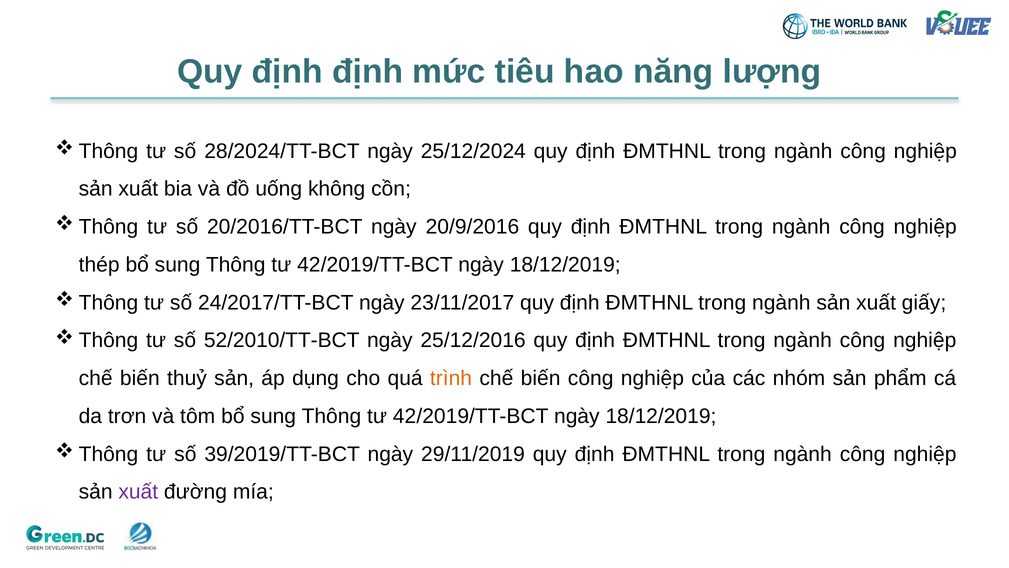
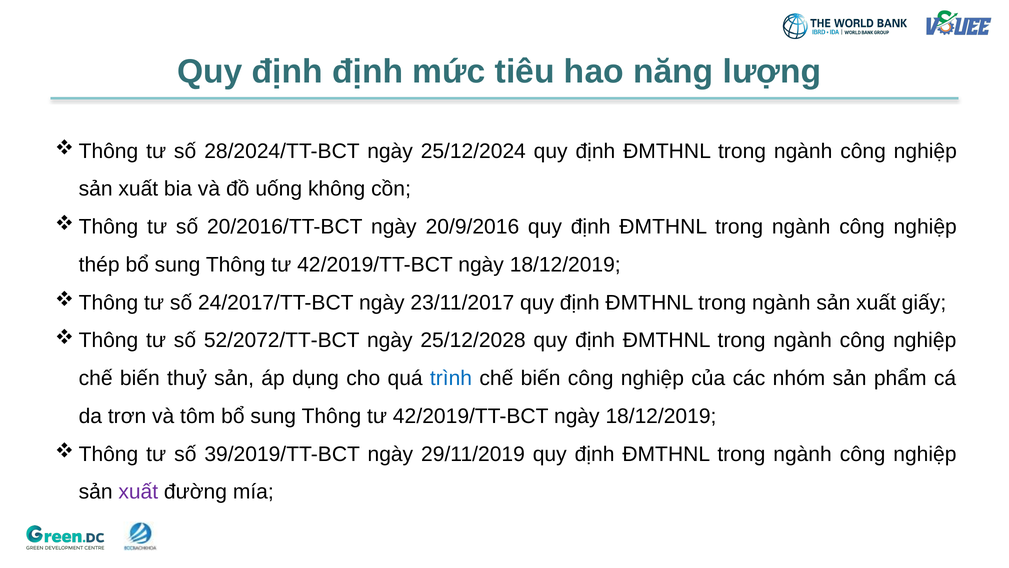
52/2010/TT-BCT: 52/2010/TT-BCT -> 52/2072/TT-BCT
25/12/2016: 25/12/2016 -> 25/12/2028
trình colour: orange -> blue
